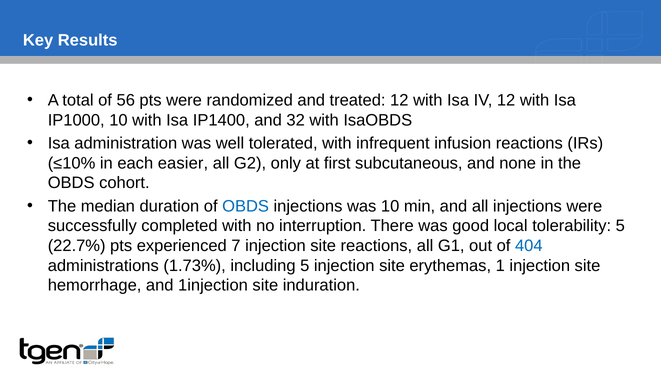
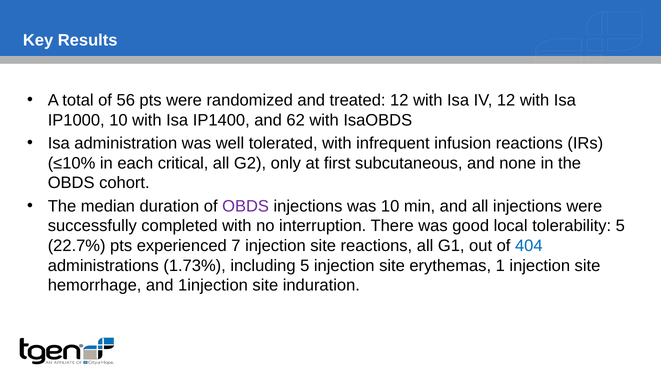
32: 32 -> 62
easier: easier -> critical
OBDS at (246, 206) colour: blue -> purple
